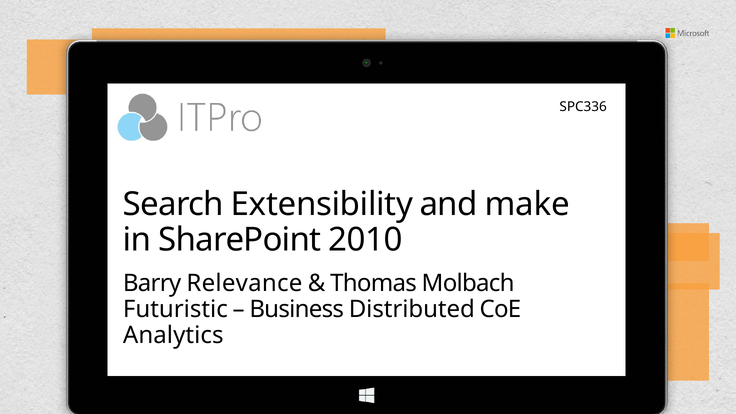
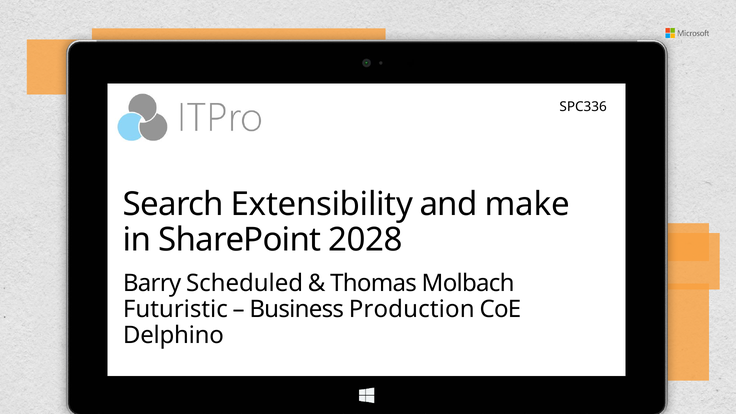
2010: 2010 -> 2028
Relevance: Relevance -> Scheduled
Distributed: Distributed -> Production
Analytics: Analytics -> Delphino
